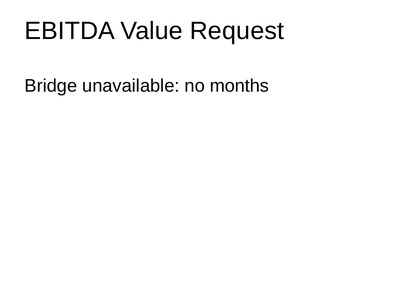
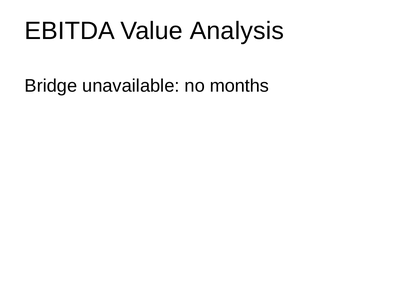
Request: Request -> Analysis
